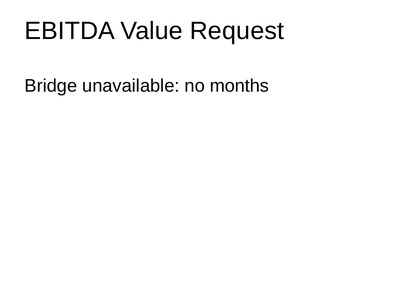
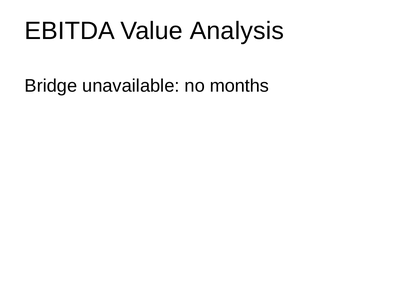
Request: Request -> Analysis
